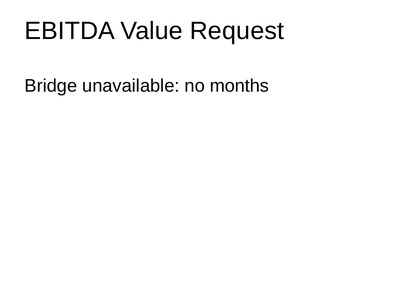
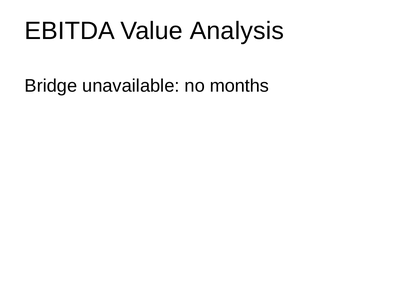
Request: Request -> Analysis
